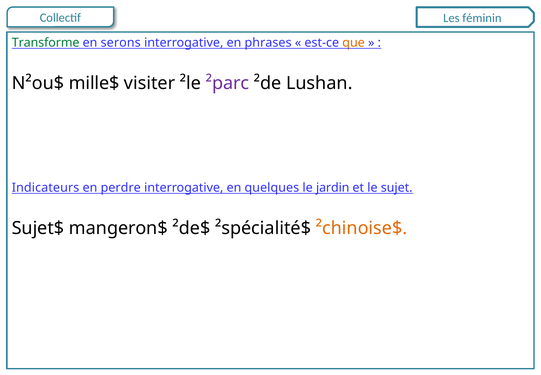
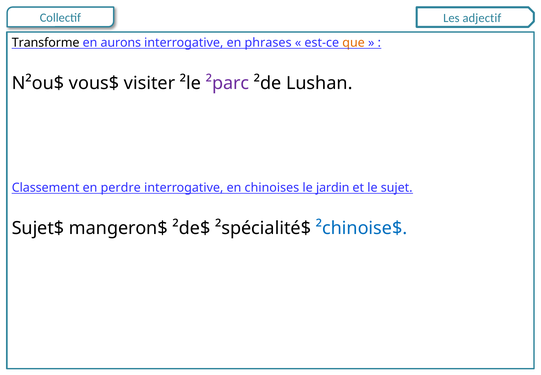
féminin: féminin -> adjectif
Transforme colour: green -> black
serons: serons -> aurons
mille$: mille$ -> vous$
Indicateurs: Indicateurs -> Classement
quelques: quelques -> chinoises
²chinoise$ colour: orange -> blue
